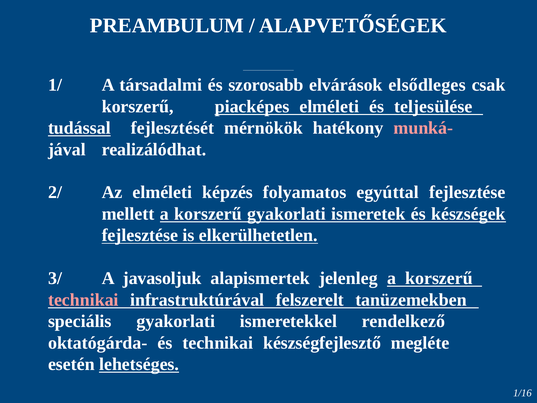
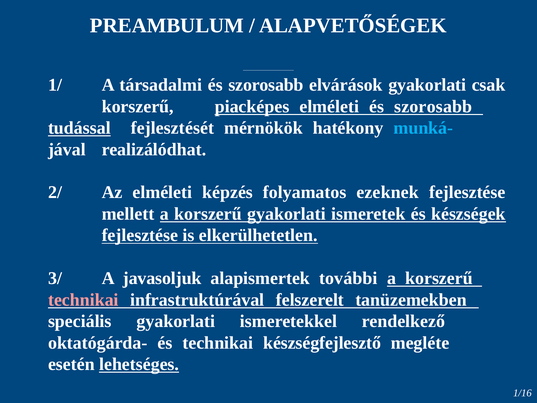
elvárások elsődleges: elsődleges -> gyakorlati
elméleti és teljesülése: teljesülése -> szorosabb
munká- colour: pink -> light blue
egyúttal: egyúttal -> ezeknek
jelenleg: jelenleg -> további
